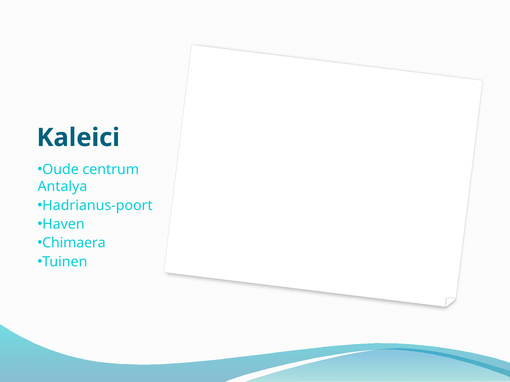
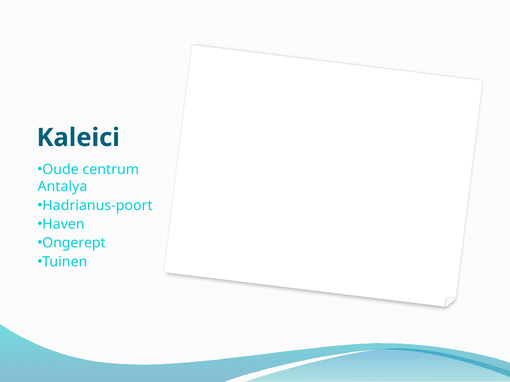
Chimaera: Chimaera -> Ongerept
